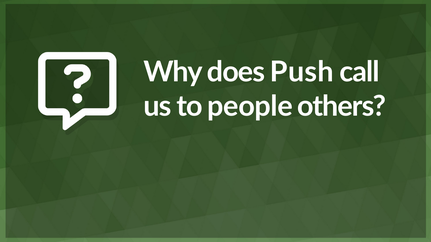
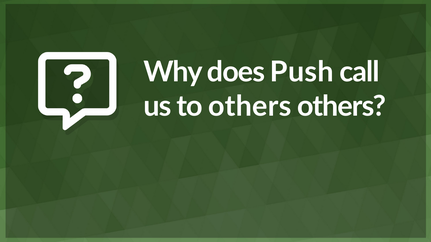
to people: people -> others
